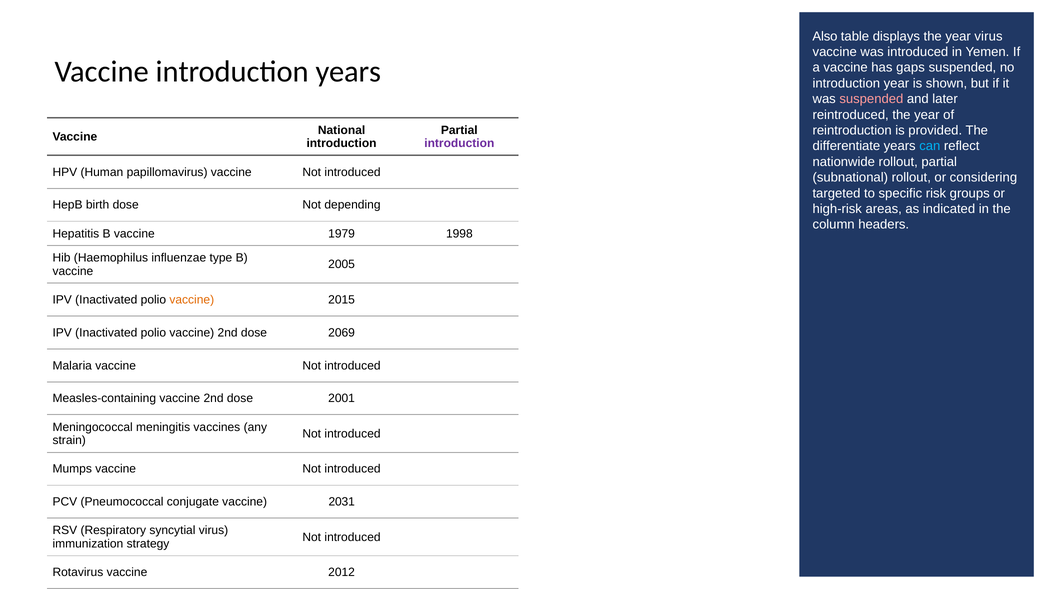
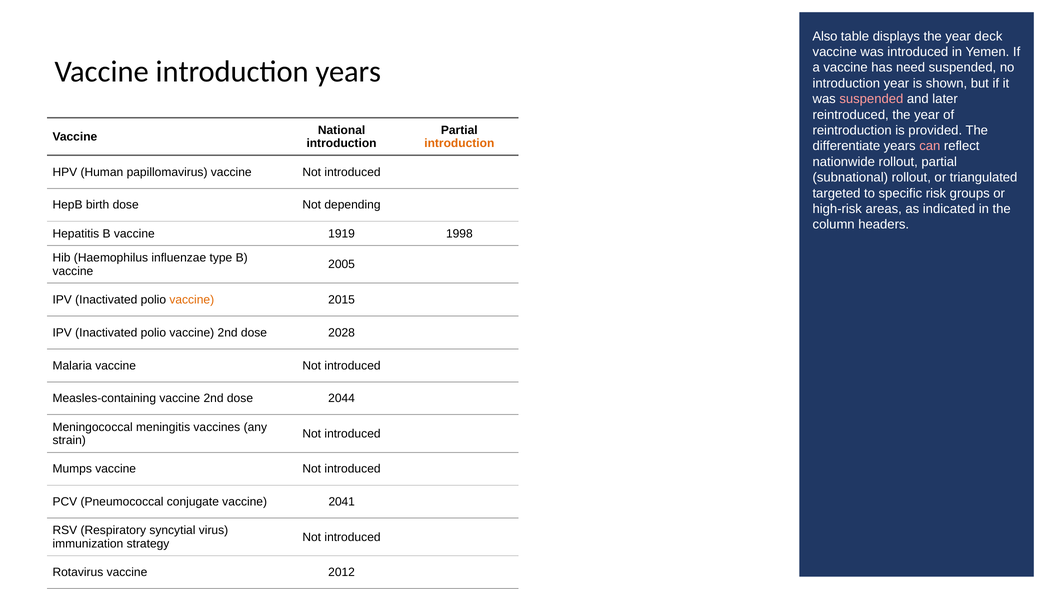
year virus: virus -> deck
gaps: gaps -> need
introduction at (459, 143) colour: purple -> orange
can colour: light blue -> pink
considering: considering -> triangulated
1979: 1979 -> 1919
2069: 2069 -> 2028
2001: 2001 -> 2044
2031: 2031 -> 2041
